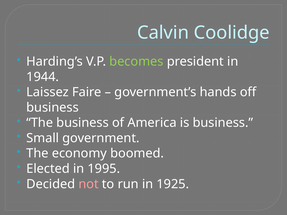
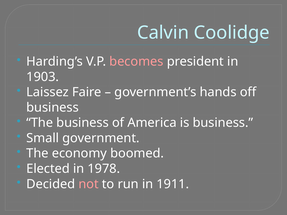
becomes colour: light green -> pink
1944: 1944 -> 1903
1995: 1995 -> 1978
1925: 1925 -> 1911
